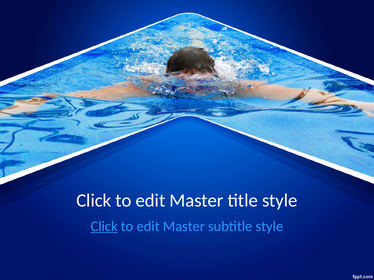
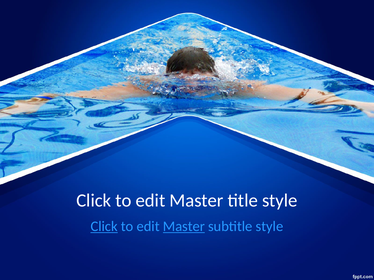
Master at (184, 227) underline: none -> present
